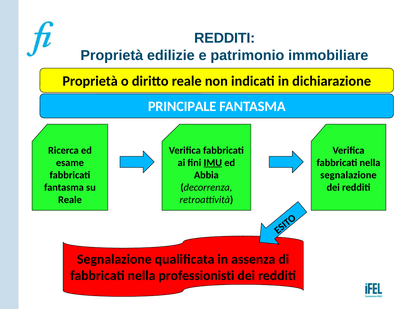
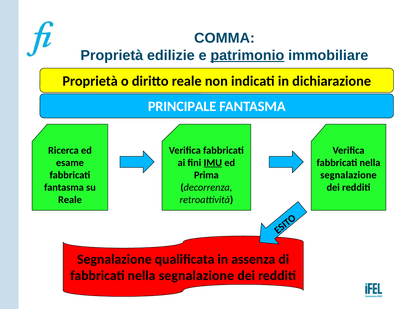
REDDITI at (225, 38): REDDITI -> COMMA
patrimonio underline: none -> present
Abbia: Abbia -> Prima
professionisti at (196, 276): professionisti -> segnalazione
